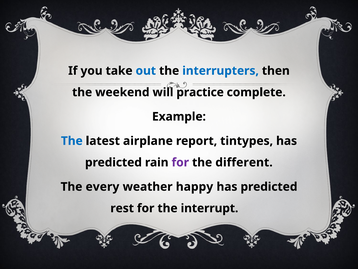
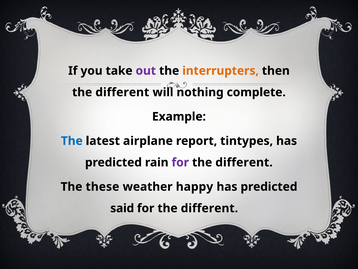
out colour: blue -> purple
interrupters colour: blue -> orange
weekend at (122, 92): weekend -> different
practice: practice -> nothing
every: every -> these
rest: rest -> said
interrupt at (210, 208): interrupt -> different
